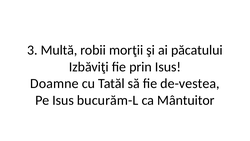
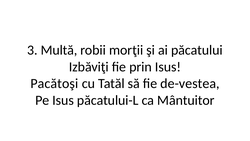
Doamne: Doamne -> Pacătoşi
bucurăm-L: bucurăm-L -> păcatului-L
